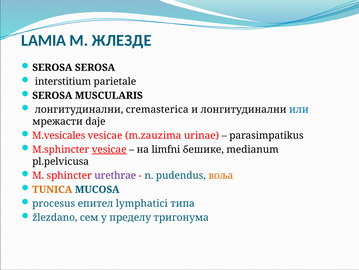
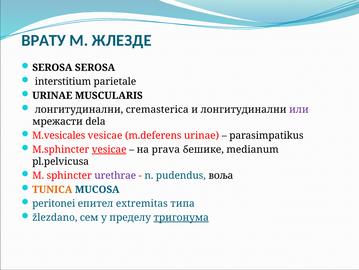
LAMIA: LAMIA -> ВРАТУ
SEROSA at (52, 95): SEROSA -> URINAE
или colour: blue -> purple
daje: daje -> dela
m.zauzima: m.zauzima -> m.deferens
limfni: limfni -> prava
воља colour: orange -> black
procesus: procesus -> peritonei
lymphatici: lymphatici -> extremitas
тригонума underline: none -> present
